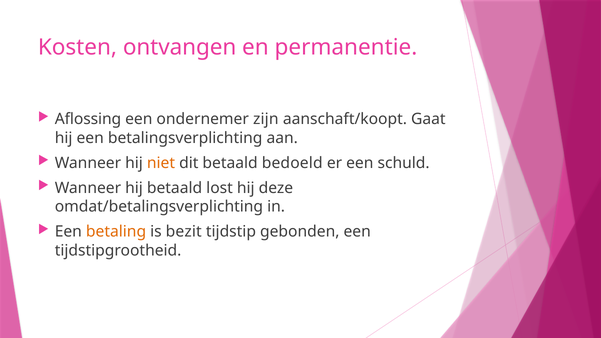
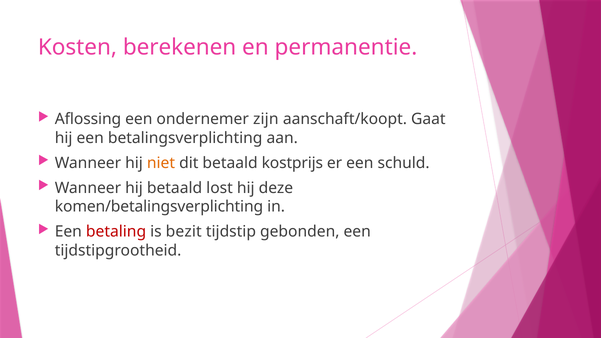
ontvangen: ontvangen -> berekenen
bedoeld: bedoeld -> kostprijs
omdat/betalingsverplichting: omdat/betalingsverplichting -> komen/betalingsverplichting
betaling colour: orange -> red
